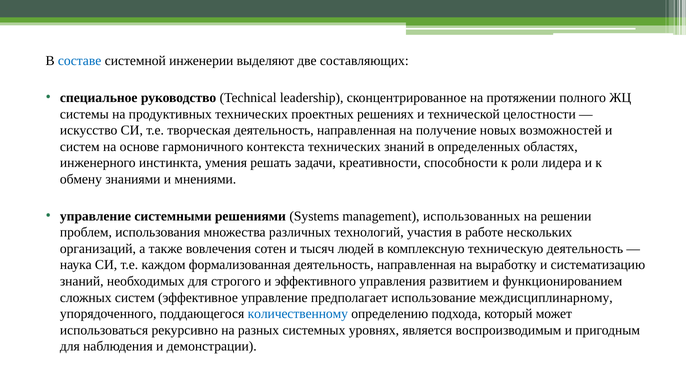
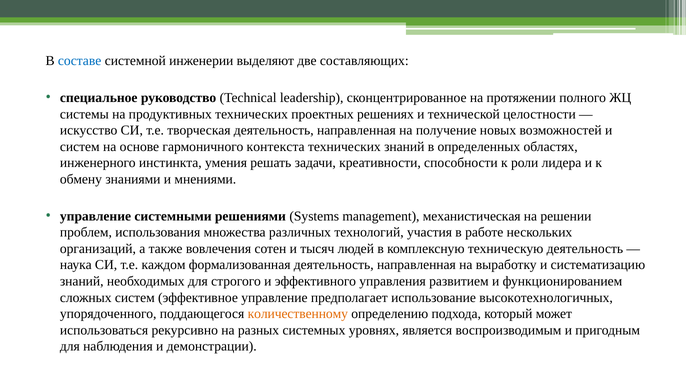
использованных: использованных -> механистическая
междисциплинарному: междисциплинарному -> высокотехнологичных
количественному colour: blue -> orange
